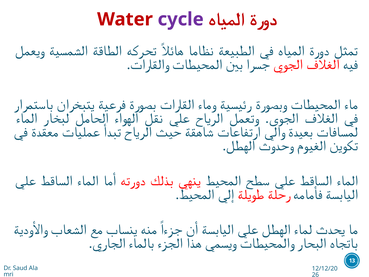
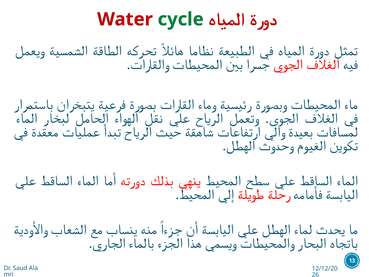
cycle colour: purple -> green
